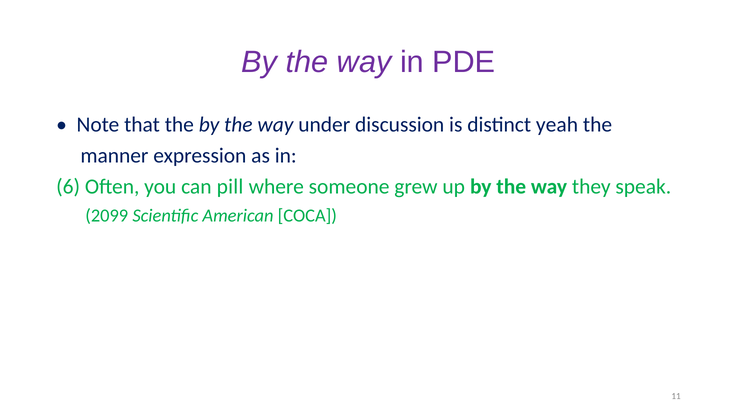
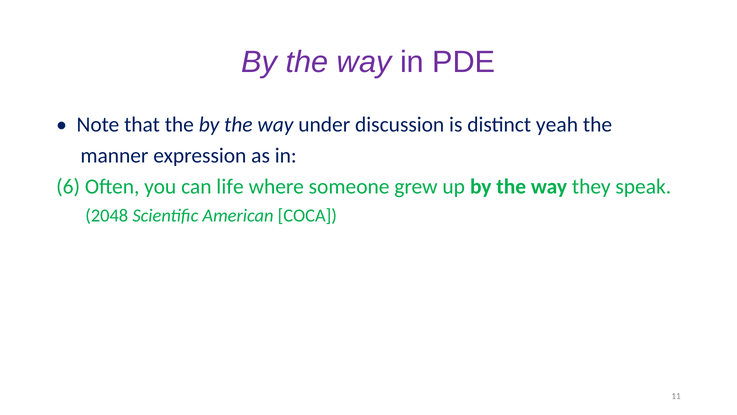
pill: pill -> life
2099: 2099 -> 2048
